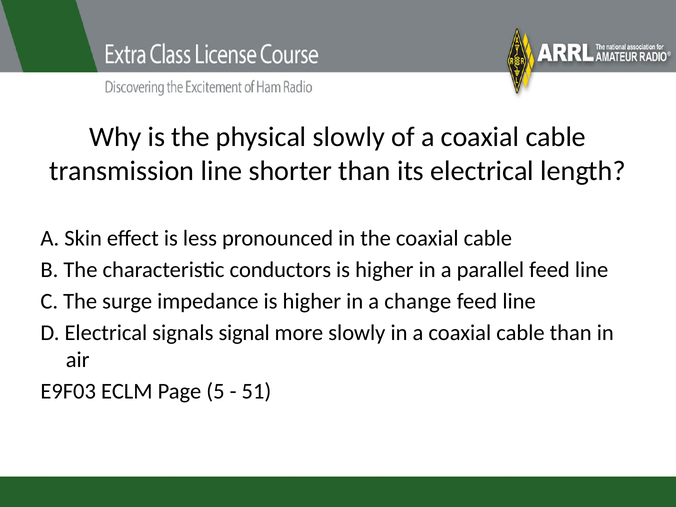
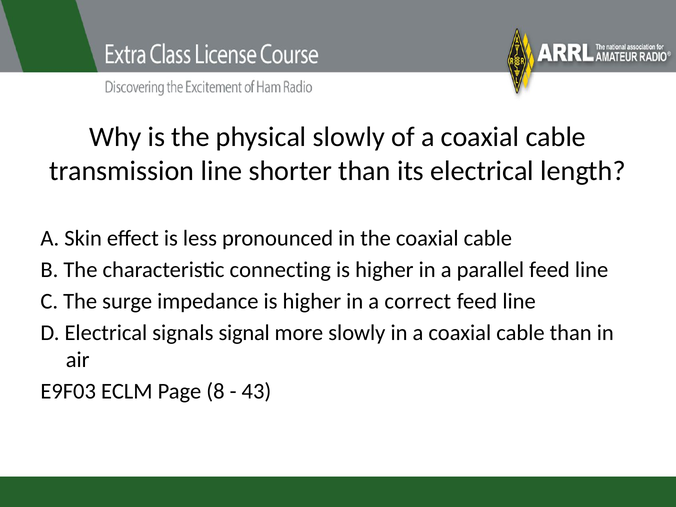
conductors: conductors -> connecting
change: change -> correct
5: 5 -> 8
51: 51 -> 43
